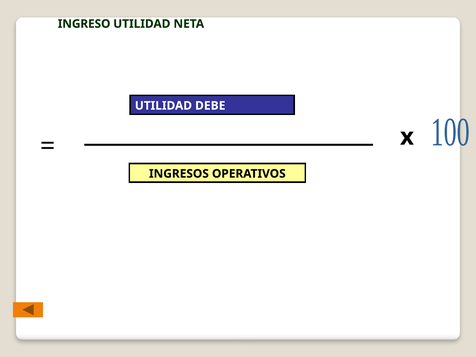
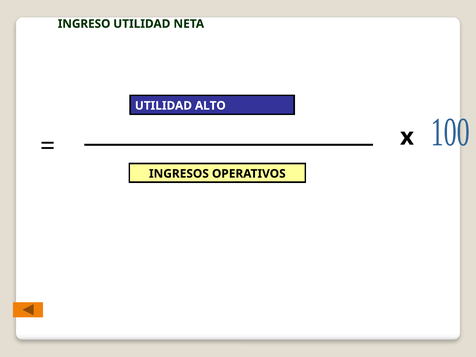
DEBE: DEBE -> ALTO
